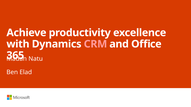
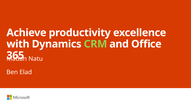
CRM colour: pink -> light green
